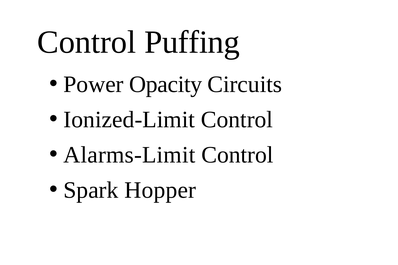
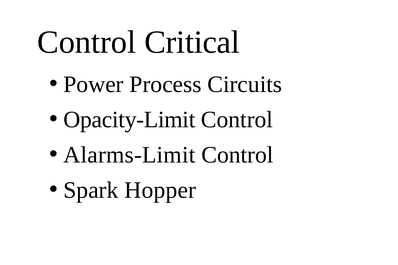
Puffing: Puffing -> Critical
Opacity: Opacity -> Process
Ionized-Limit: Ionized-Limit -> Opacity-Limit
